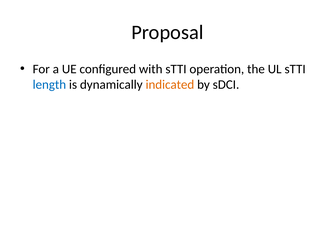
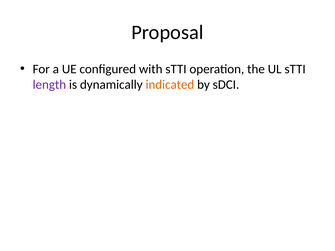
length colour: blue -> purple
